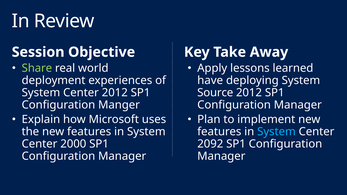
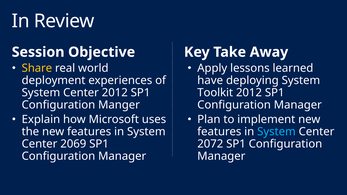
Share colour: light green -> yellow
Source: Source -> Toolkit
2000: 2000 -> 2069
2092: 2092 -> 2072
